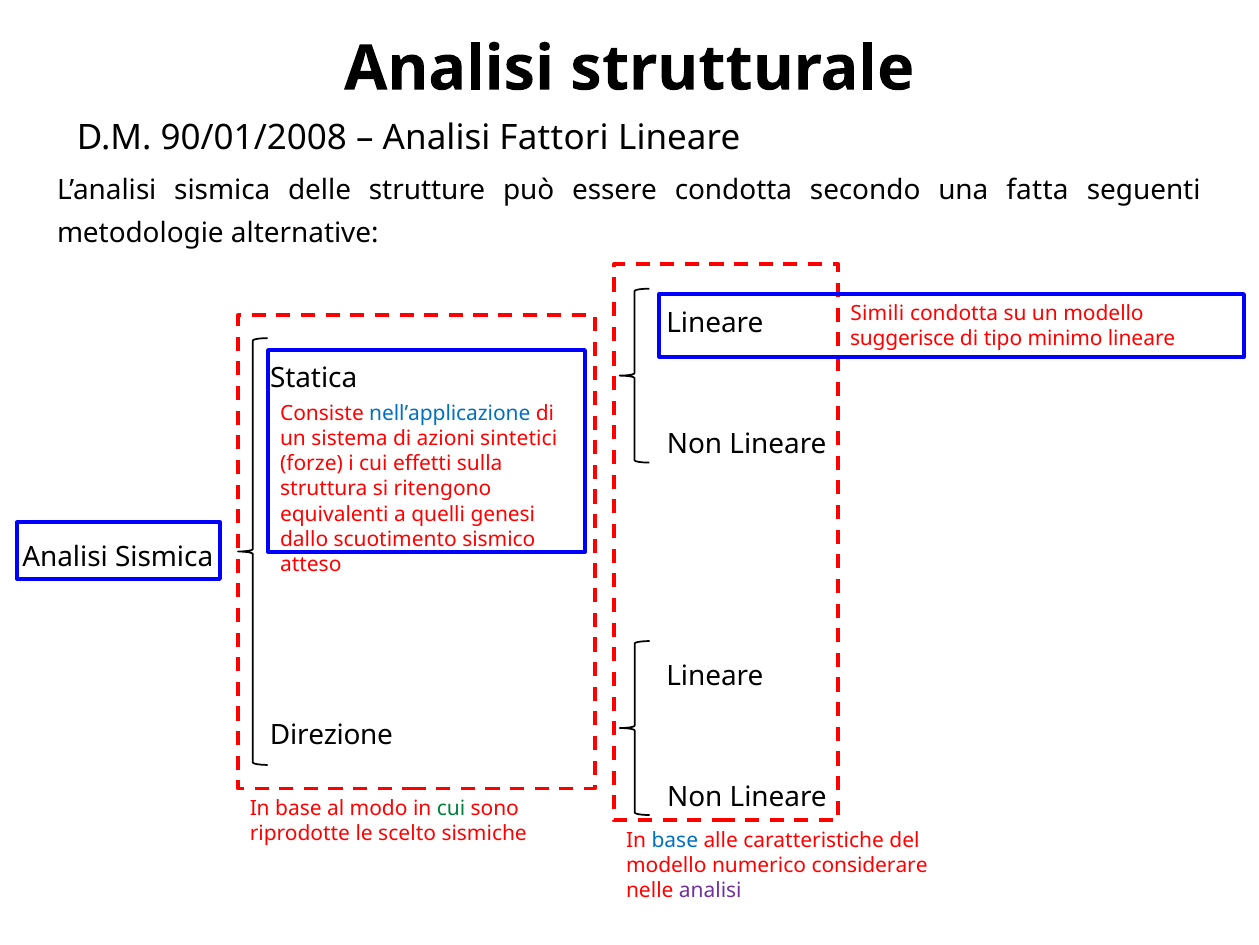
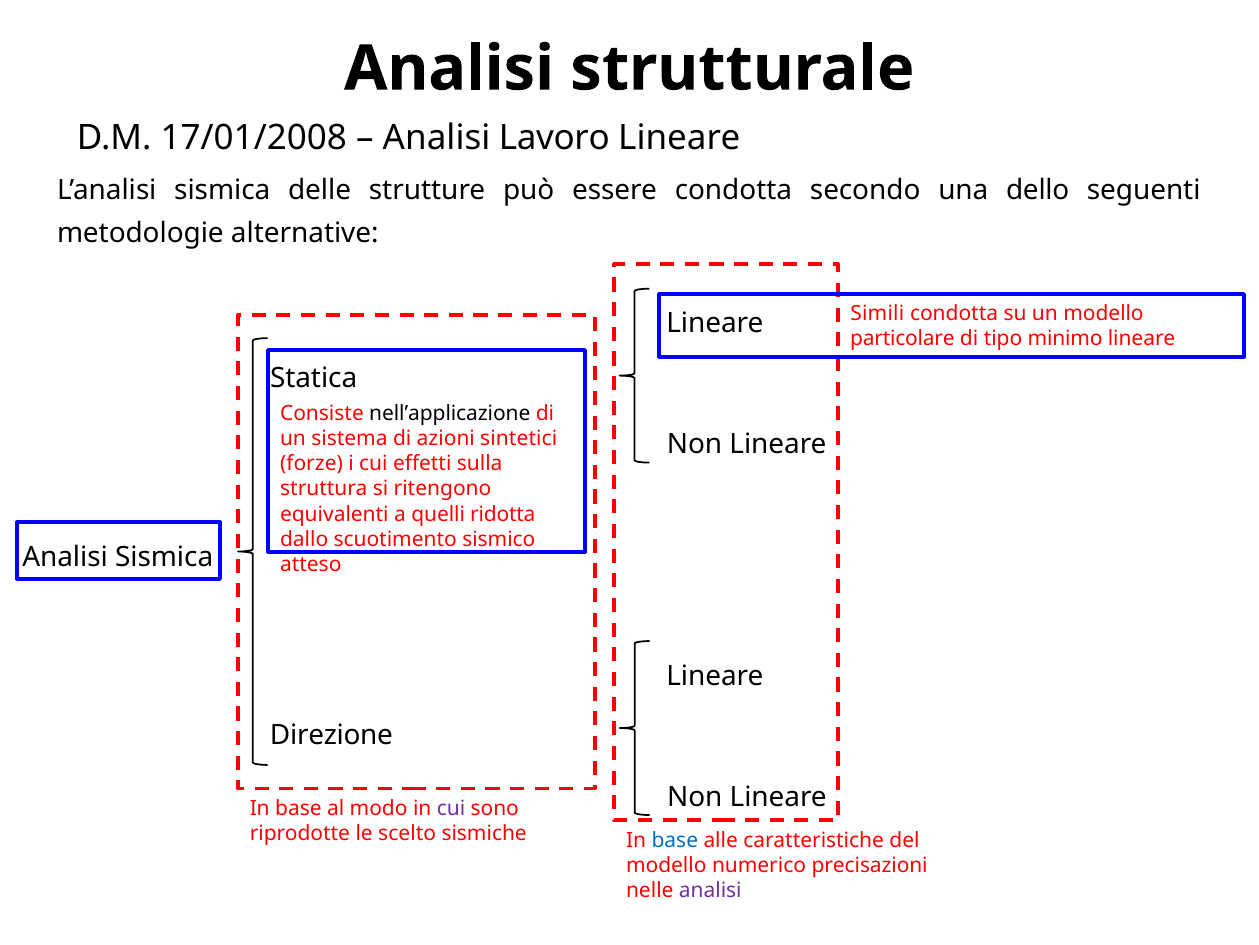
90/01/2008: 90/01/2008 -> 17/01/2008
Fattori: Fattori -> Lavoro
fatta: fatta -> dello
suggerisce: suggerisce -> particolare
nell’applicazione colour: blue -> black
genesi: genesi -> ridotta
cui at (451, 808) colour: green -> purple
considerare: considerare -> precisazioni
